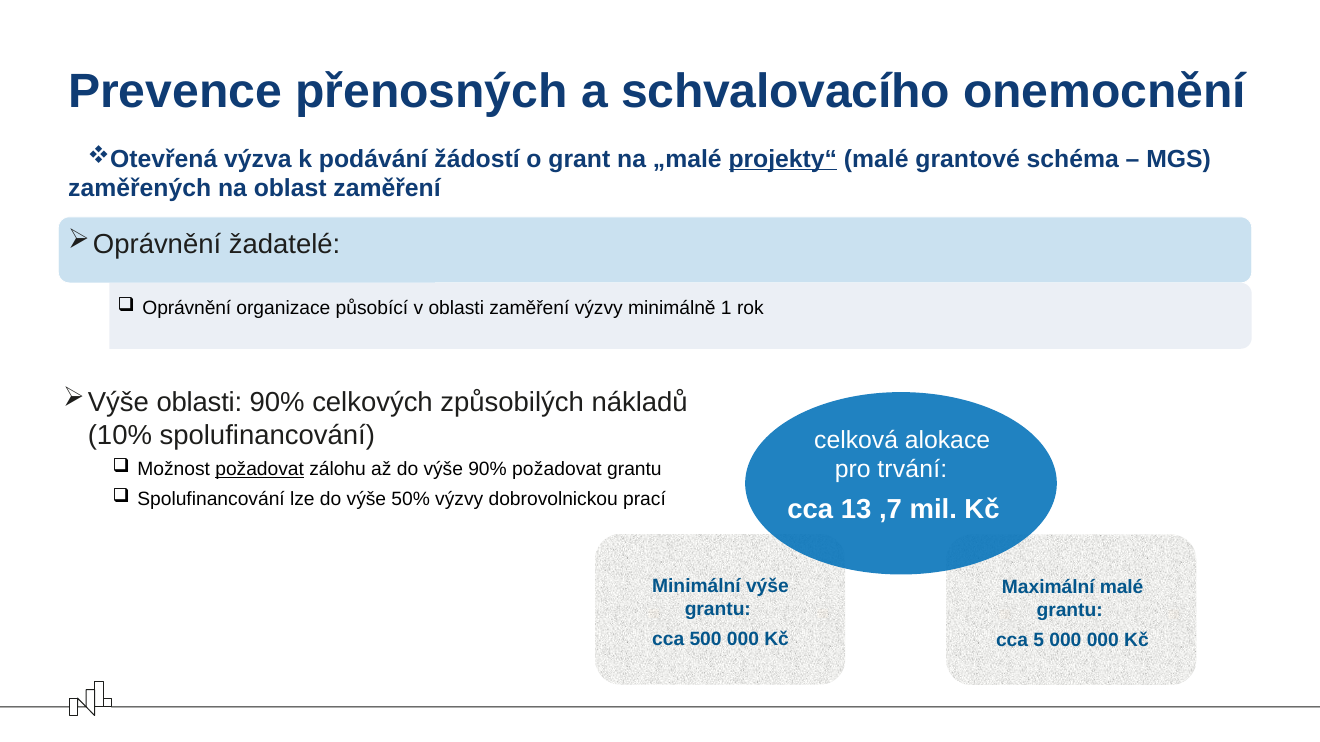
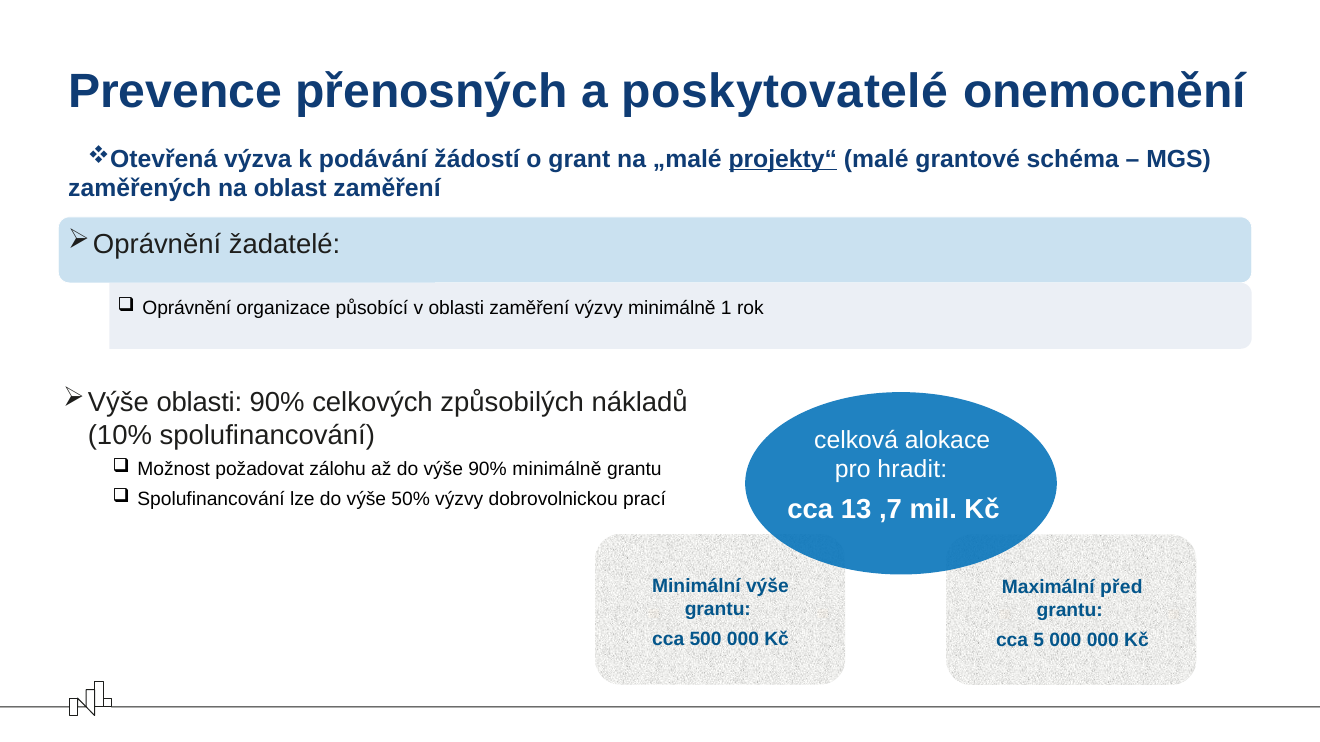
schvalovacího: schvalovacího -> poskytovatelé
trvání: trvání -> hradit
požadovat at (260, 470) underline: present -> none
90% požadovat: požadovat -> minimálně
Maximální malé: malé -> před
